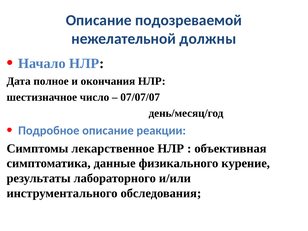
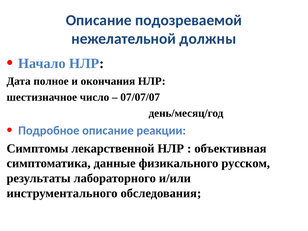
лекарственное: лекарственное -> лекарственной
курение: курение -> русском
